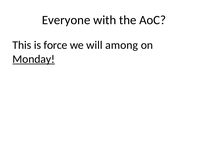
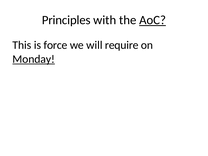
Everyone: Everyone -> Principles
AoC underline: none -> present
among: among -> require
